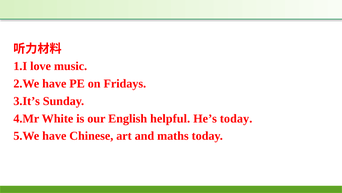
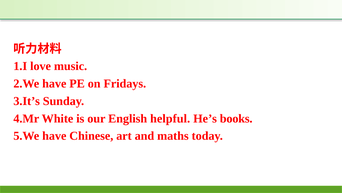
He’s today: today -> books
